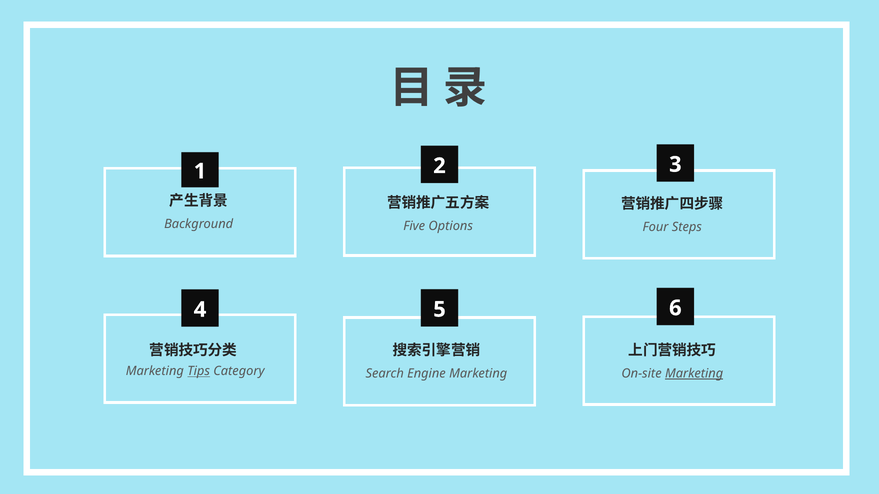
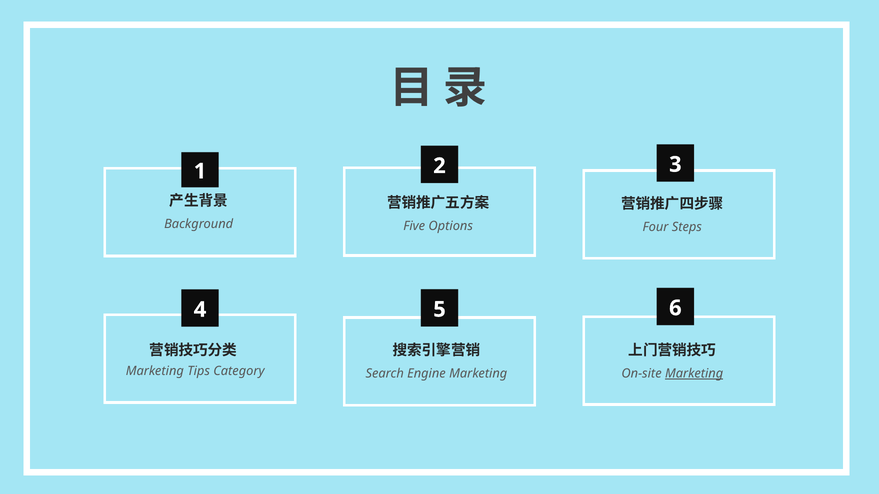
Tips underline: present -> none
